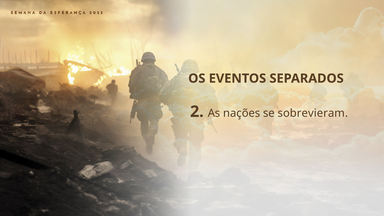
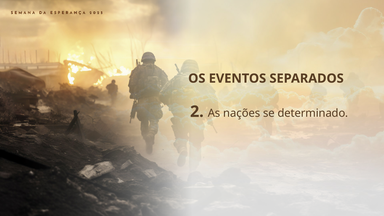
sobrevieram: sobrevieram -> determinado
